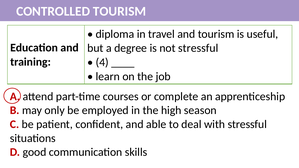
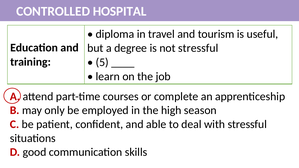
CONTROLLED TOURISM: TOURISM -> HOSPITAL
4: 4 -> 5
